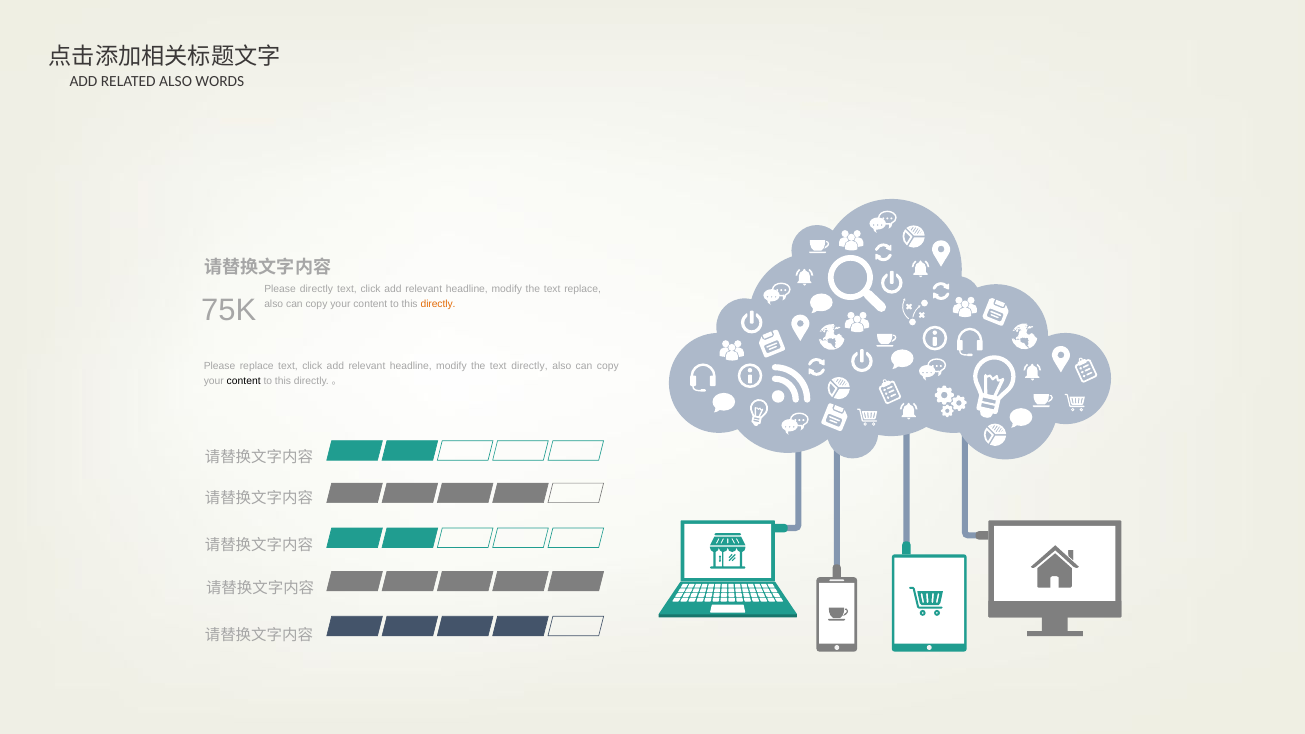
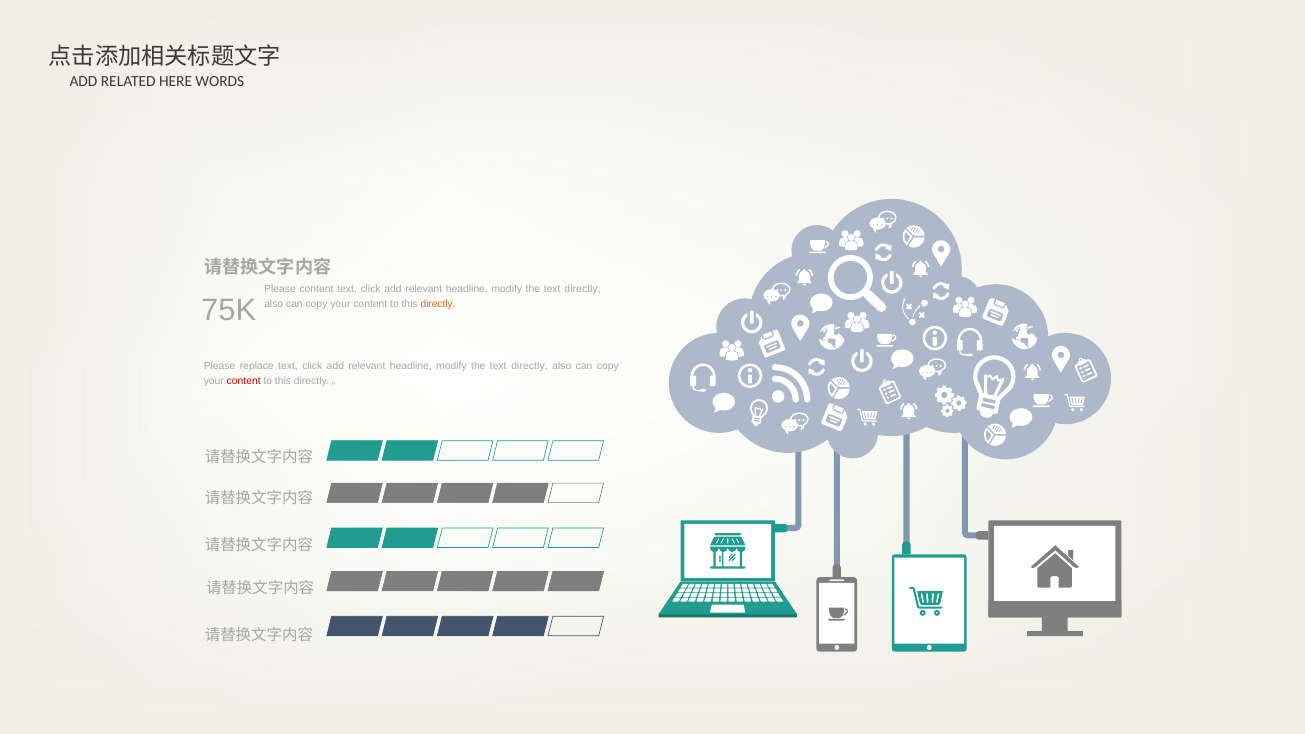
RELATED ALSO: ALSO -> HERE
Please directly: directly -> content
replace at (583, 290): replace -> directly
content at (244, 381) colour: black -> red
